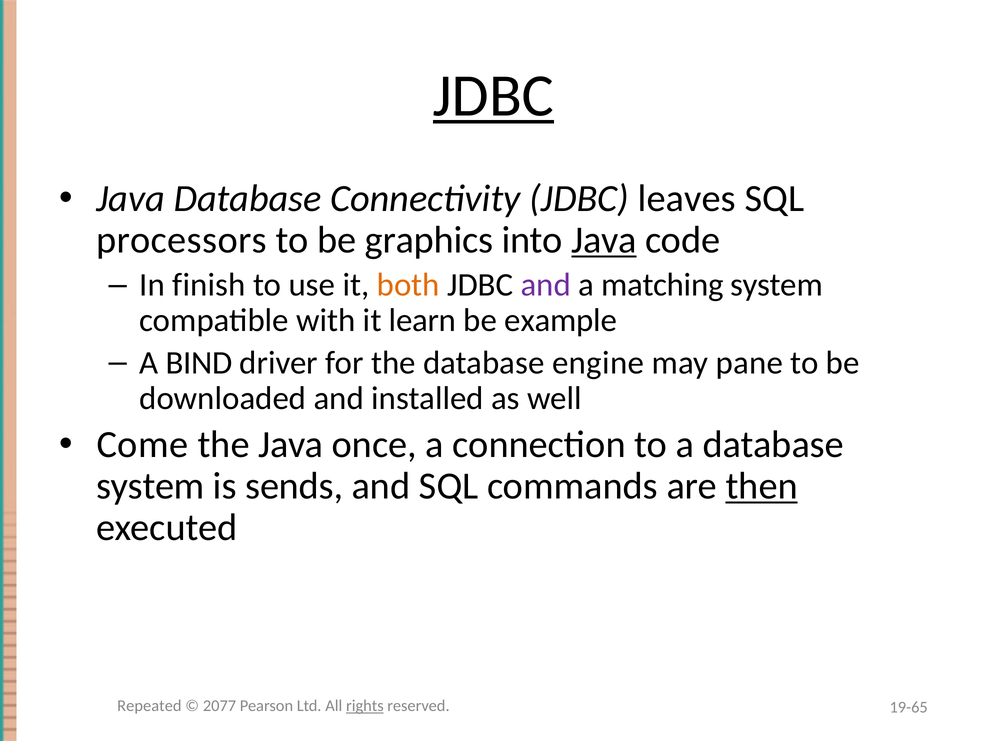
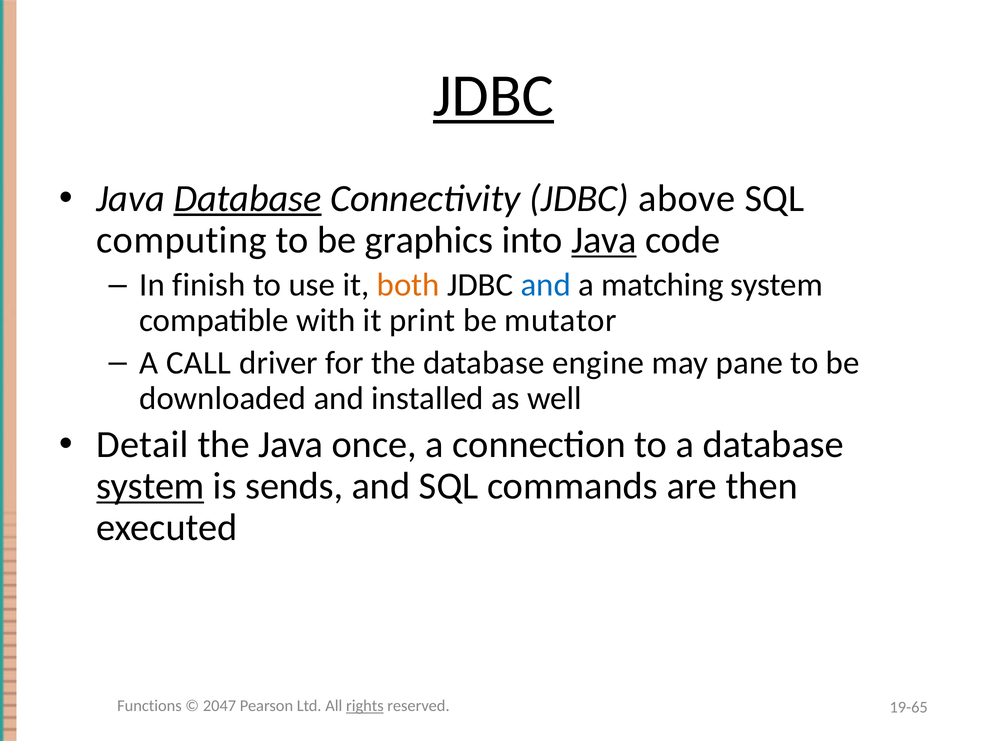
Database at (248, 198) underline: none -> present
leaves: leaves -> above
processors: processors -> computing
and at (546, 285) colour: purple -> blue
learn: learn -> print
example: example -> mutator
BIND: BIND -> CALL
Come: Come -> Detail
system at (150, 485) underline: none -> present
then underline: present -> none
Repeated: Repeated -> Functions
2077: 2077 -> 2047
